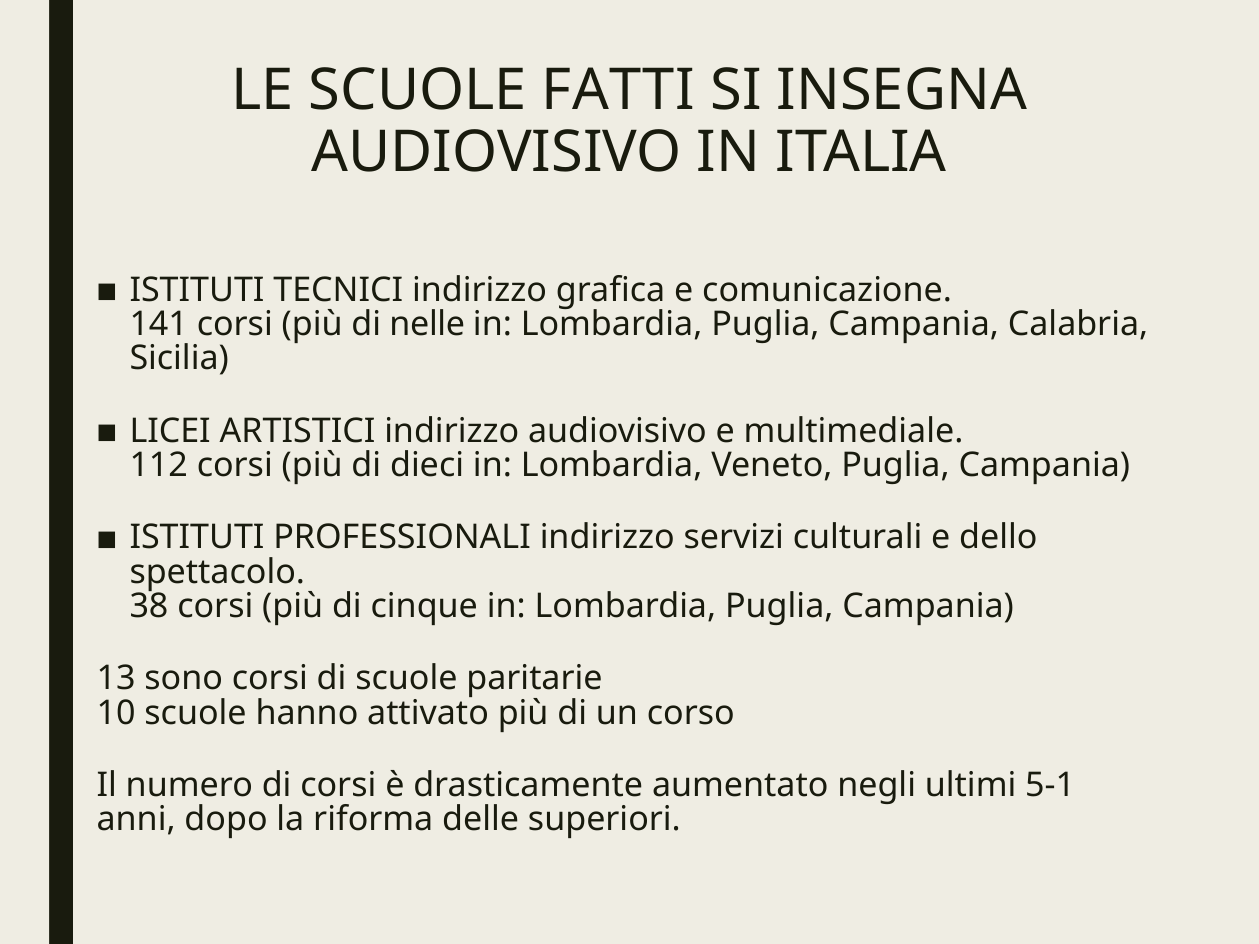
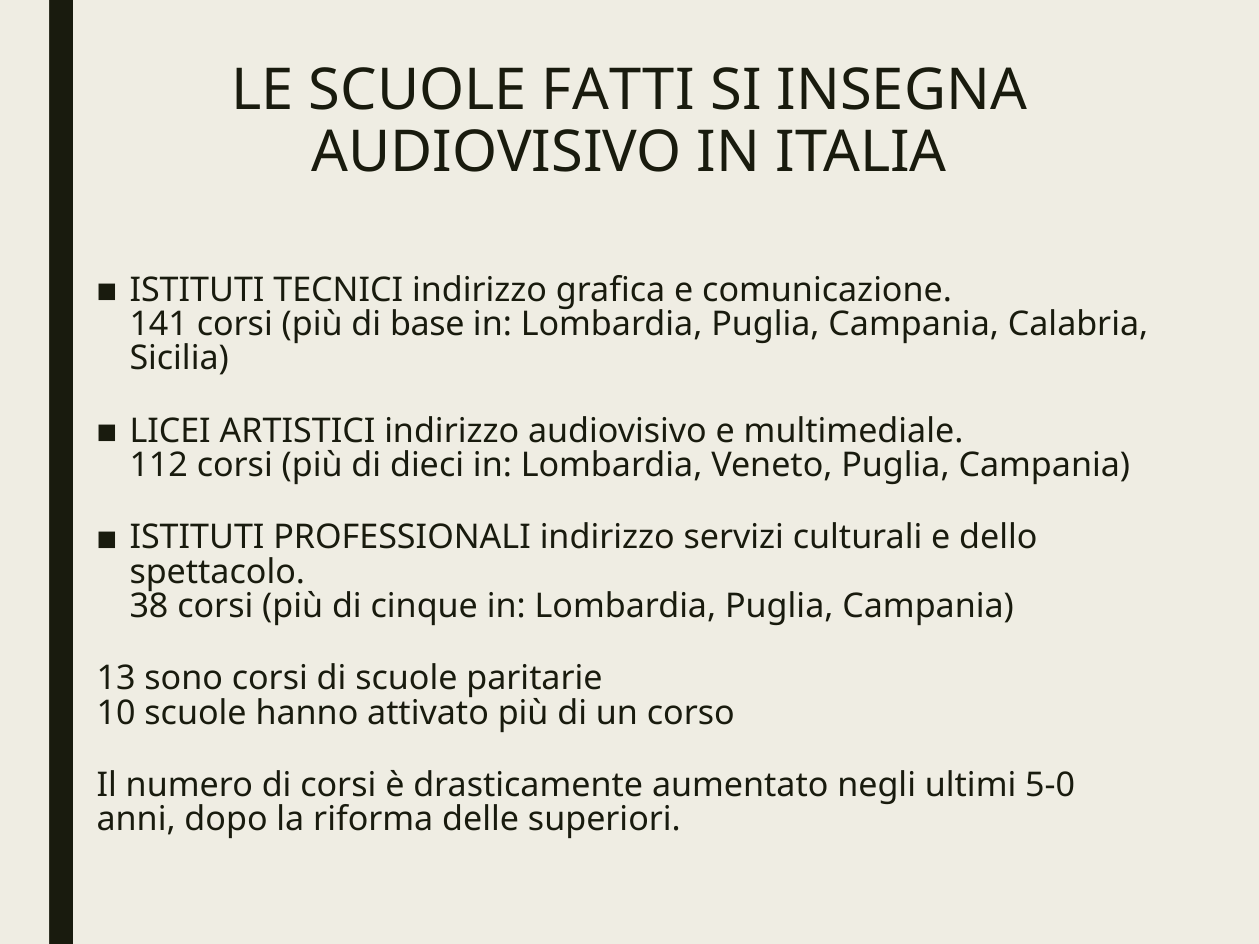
nelle: nelle -> base
5-1: 5-1 -> 5-0
